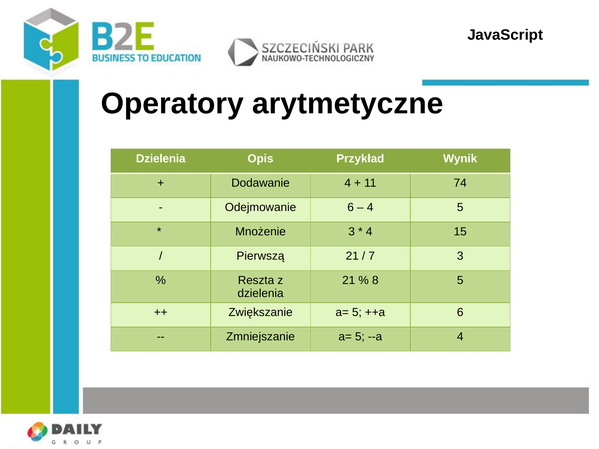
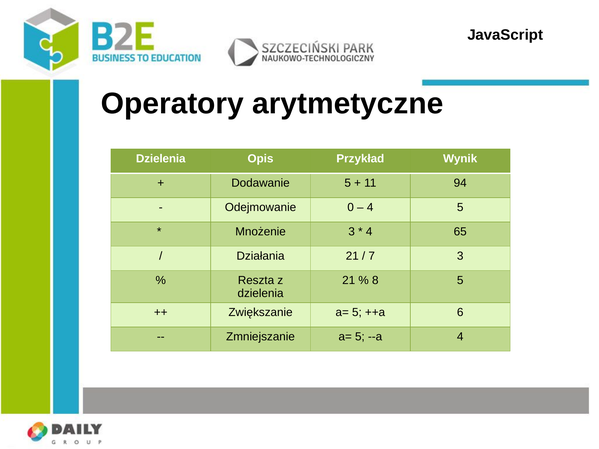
Dodawanie 4: 4 -> 5
74: 74 -> 94
Odejmowanie 6: 6 -> 0
15: 15 -> 65
Pierwszą: Pierwszą -> Działania
